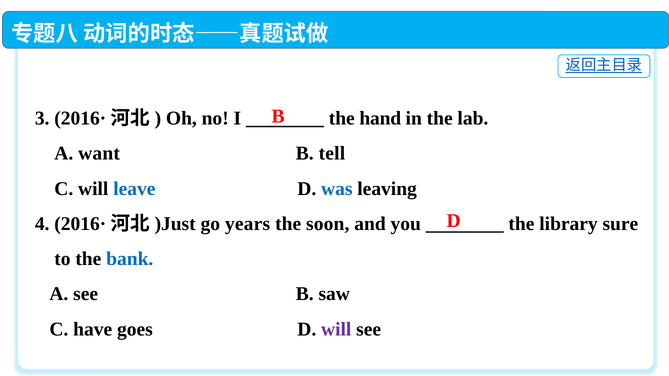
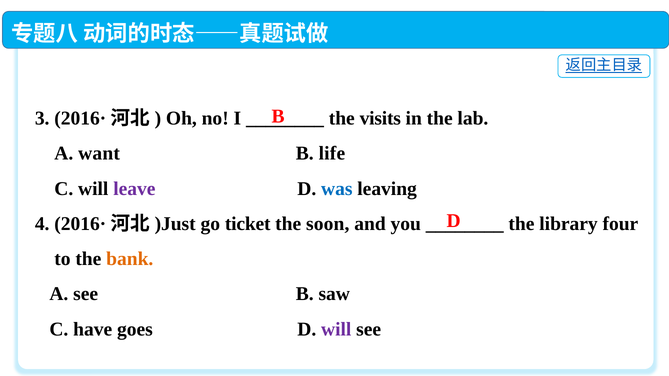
hand: hand -> visits
tell: tell -> life
leave colour: blue -> purple
years: years -> ticket
sure: sure -> four
bank colour: blue -> orange
